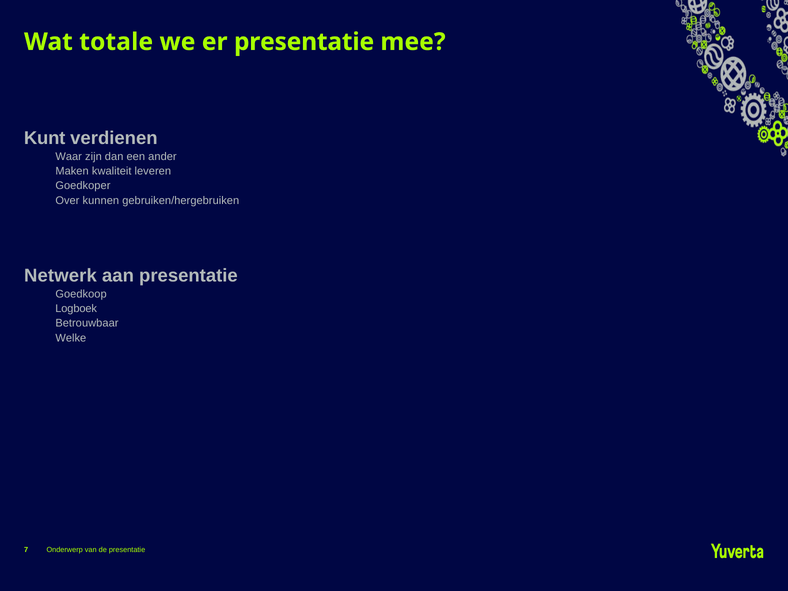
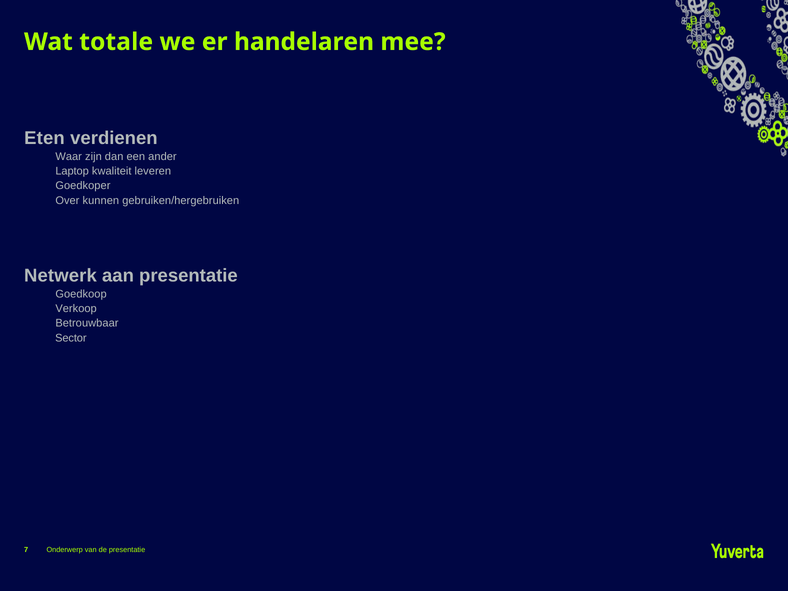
er presentatie: presentatie -> handelaren
Kunt: Kunt -> Eten
Maken: Maken -> Laptop
Logboek: Logboek -> Verkoop
Welke: Welke -> Sector
